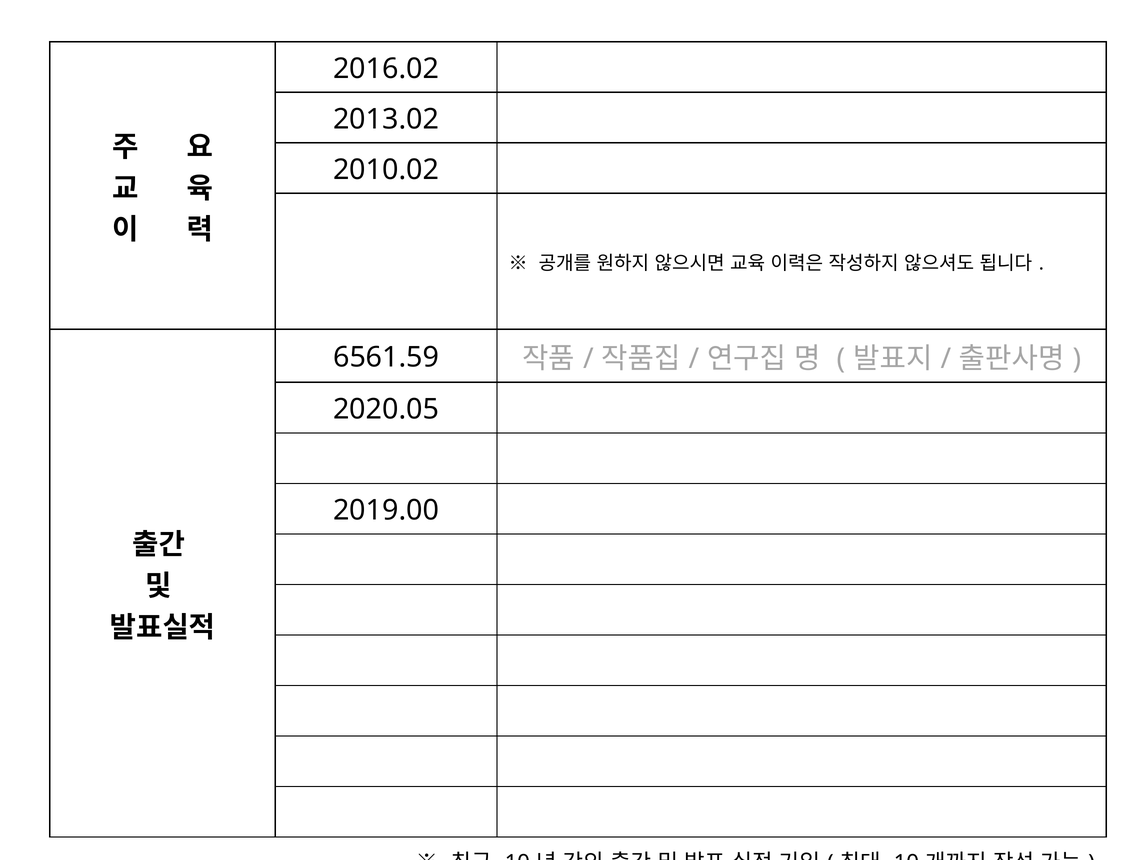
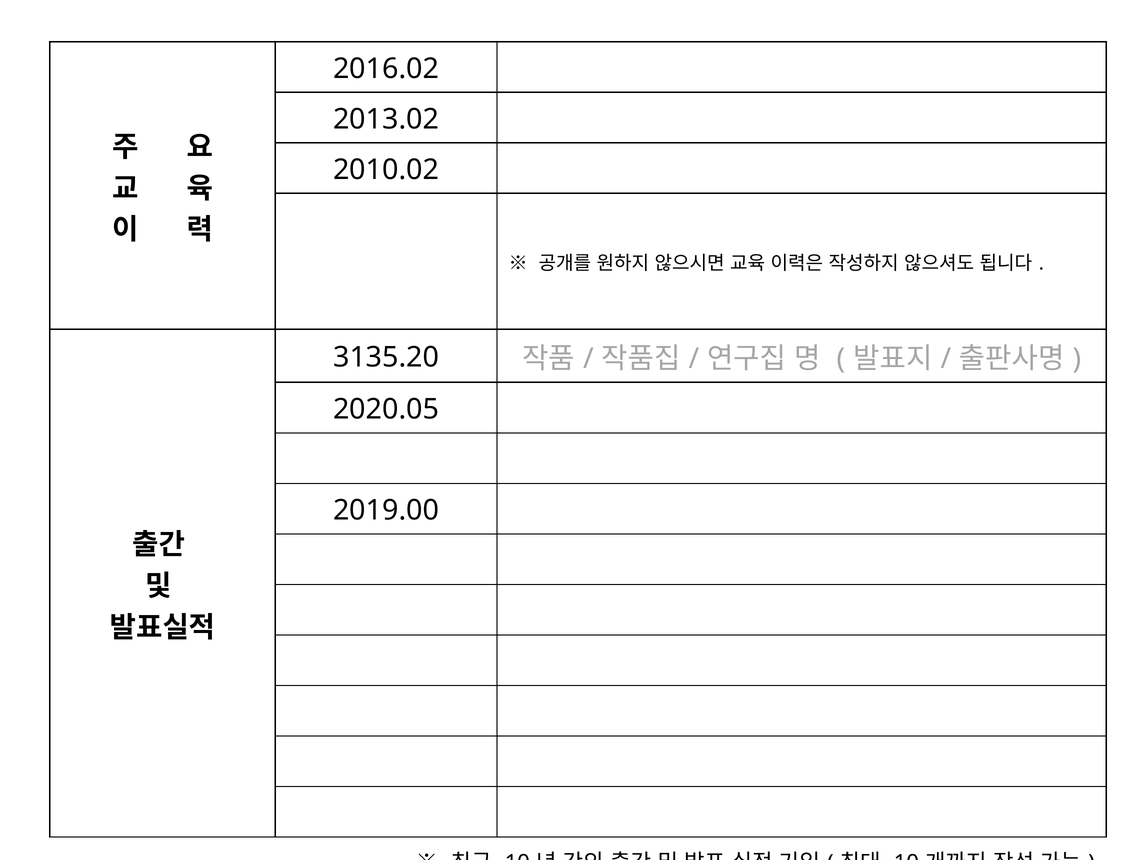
6561.59: 6561.59 -> 3135.20
